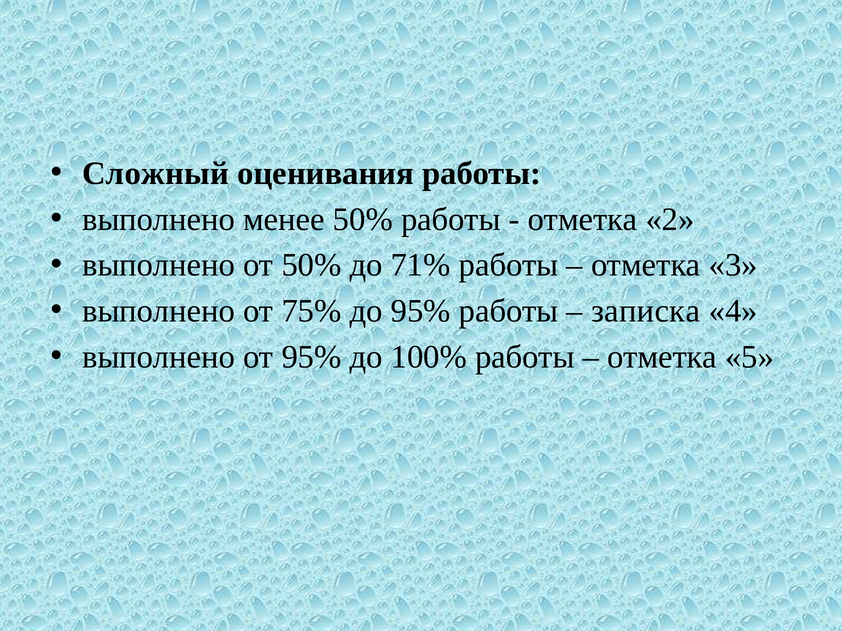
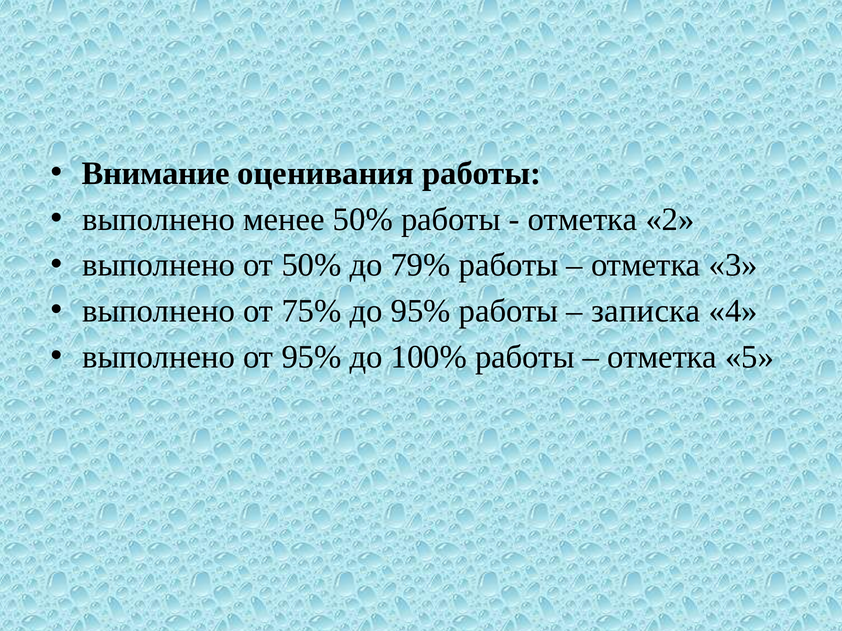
Сложный: Сложный -> Внимание
71%: 71% -> 79%
